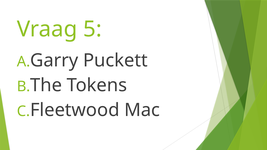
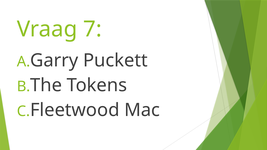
5: 5 -> 7
